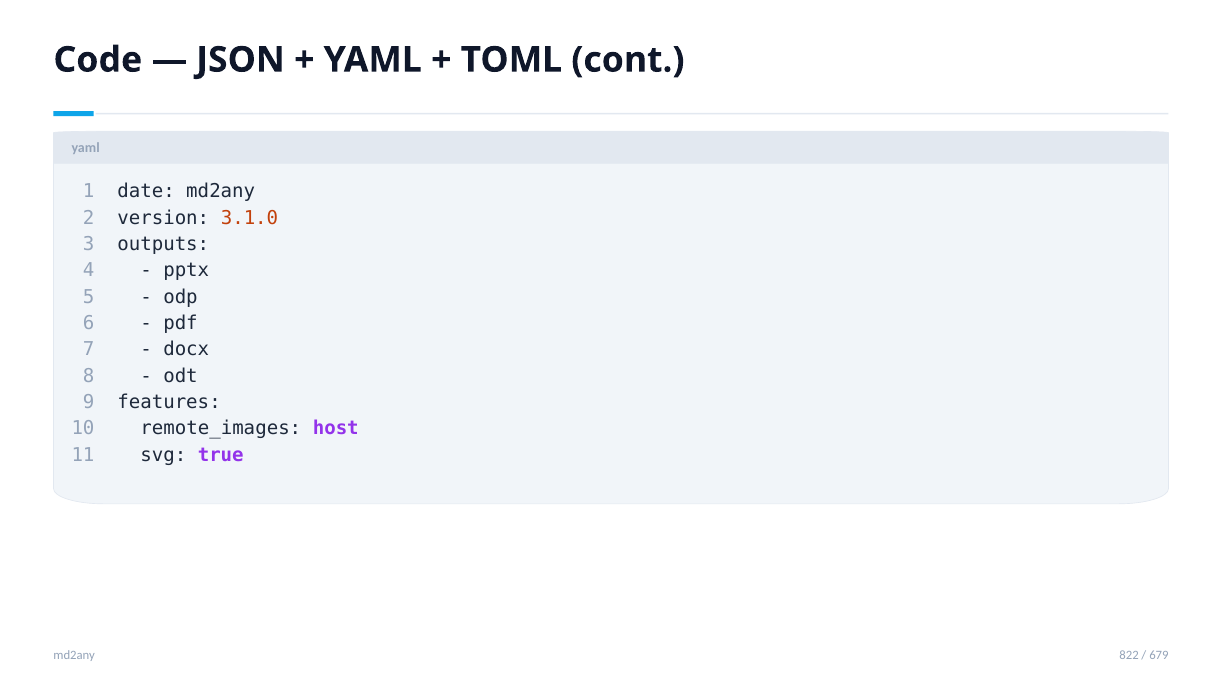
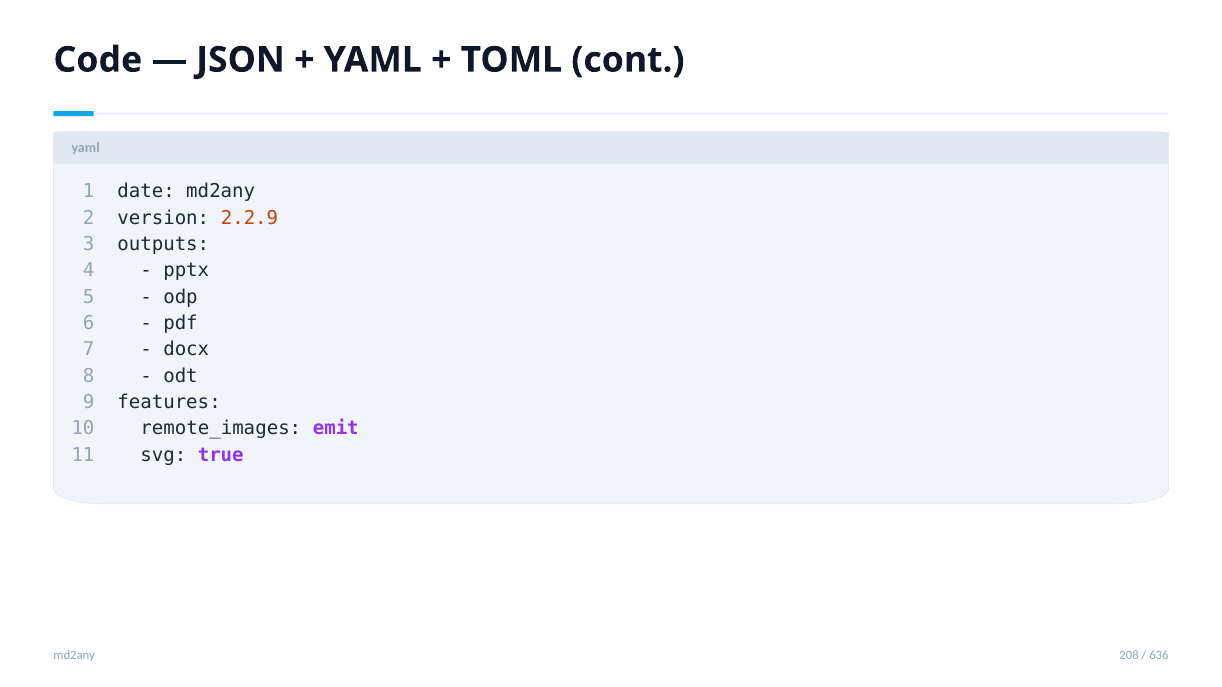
3.1.0: 3.1.0 -> 2.2.9
host: host -> emit
822: 822 -> 208
679: 679 -> 636
